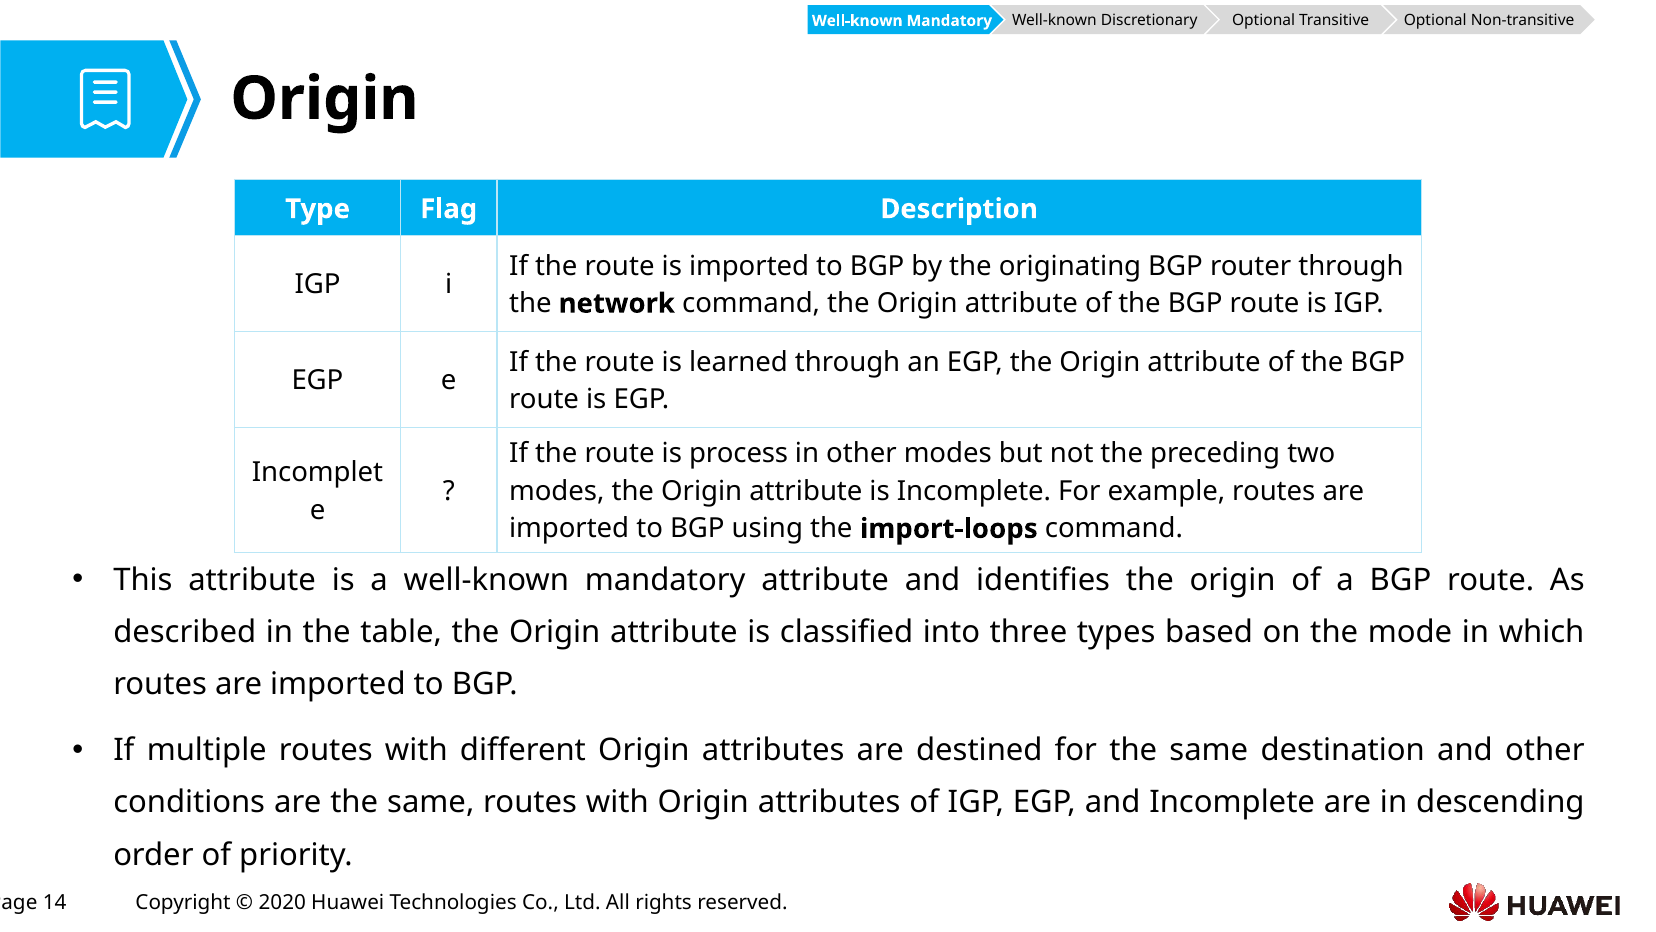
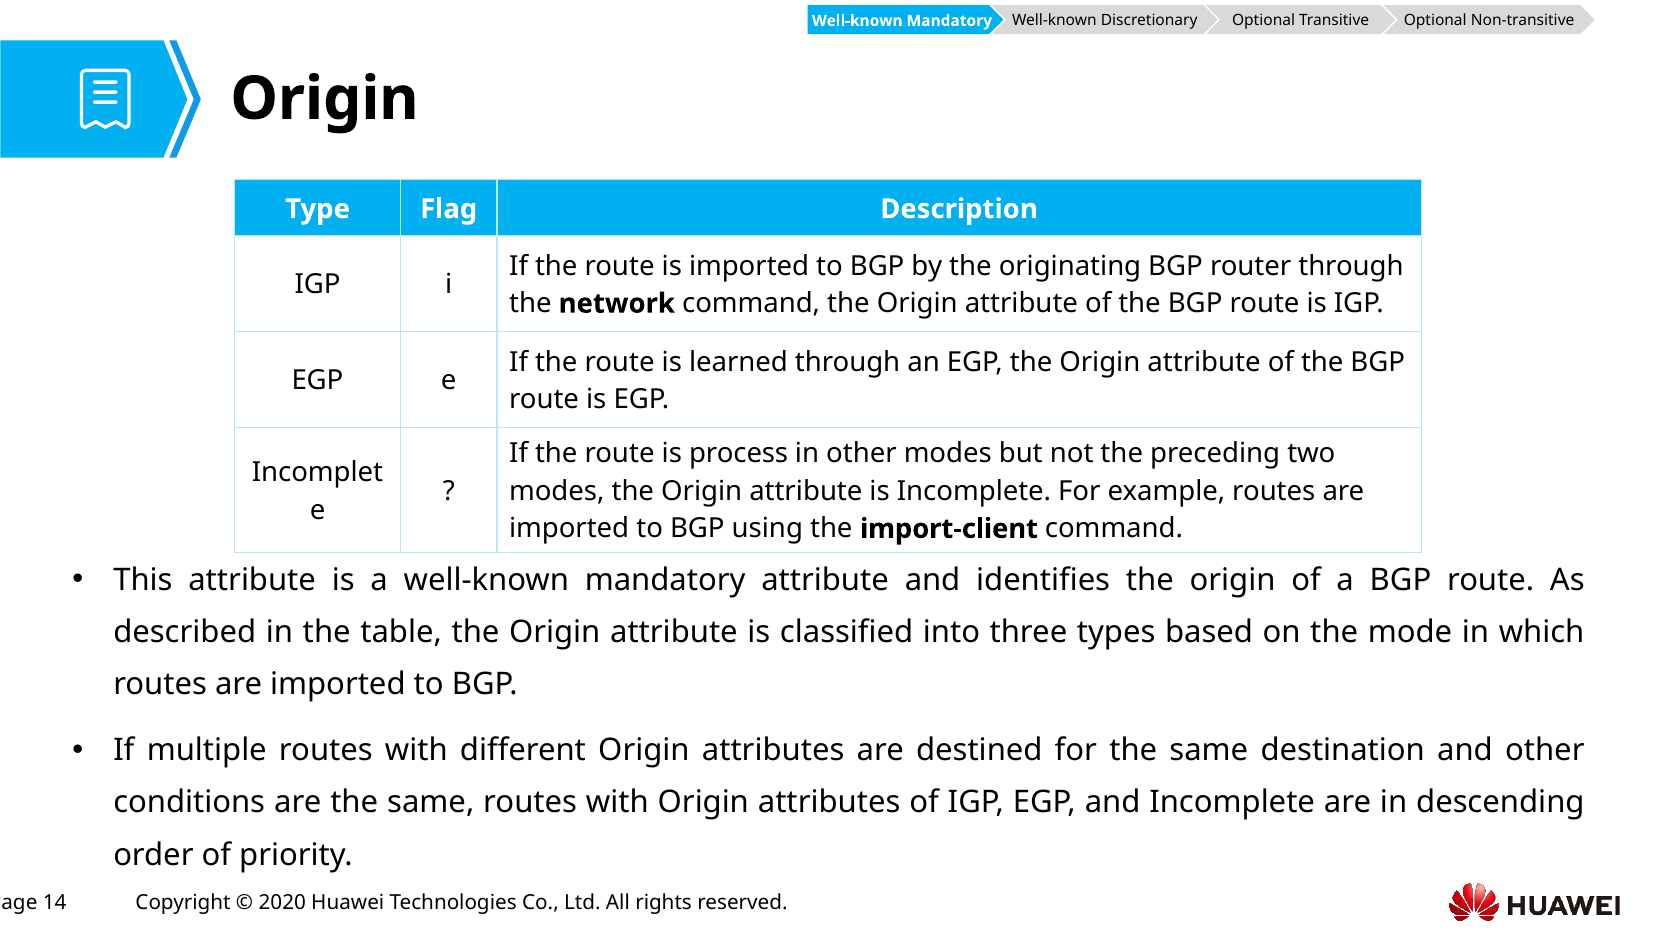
import-loops: import-loops -> import-client
